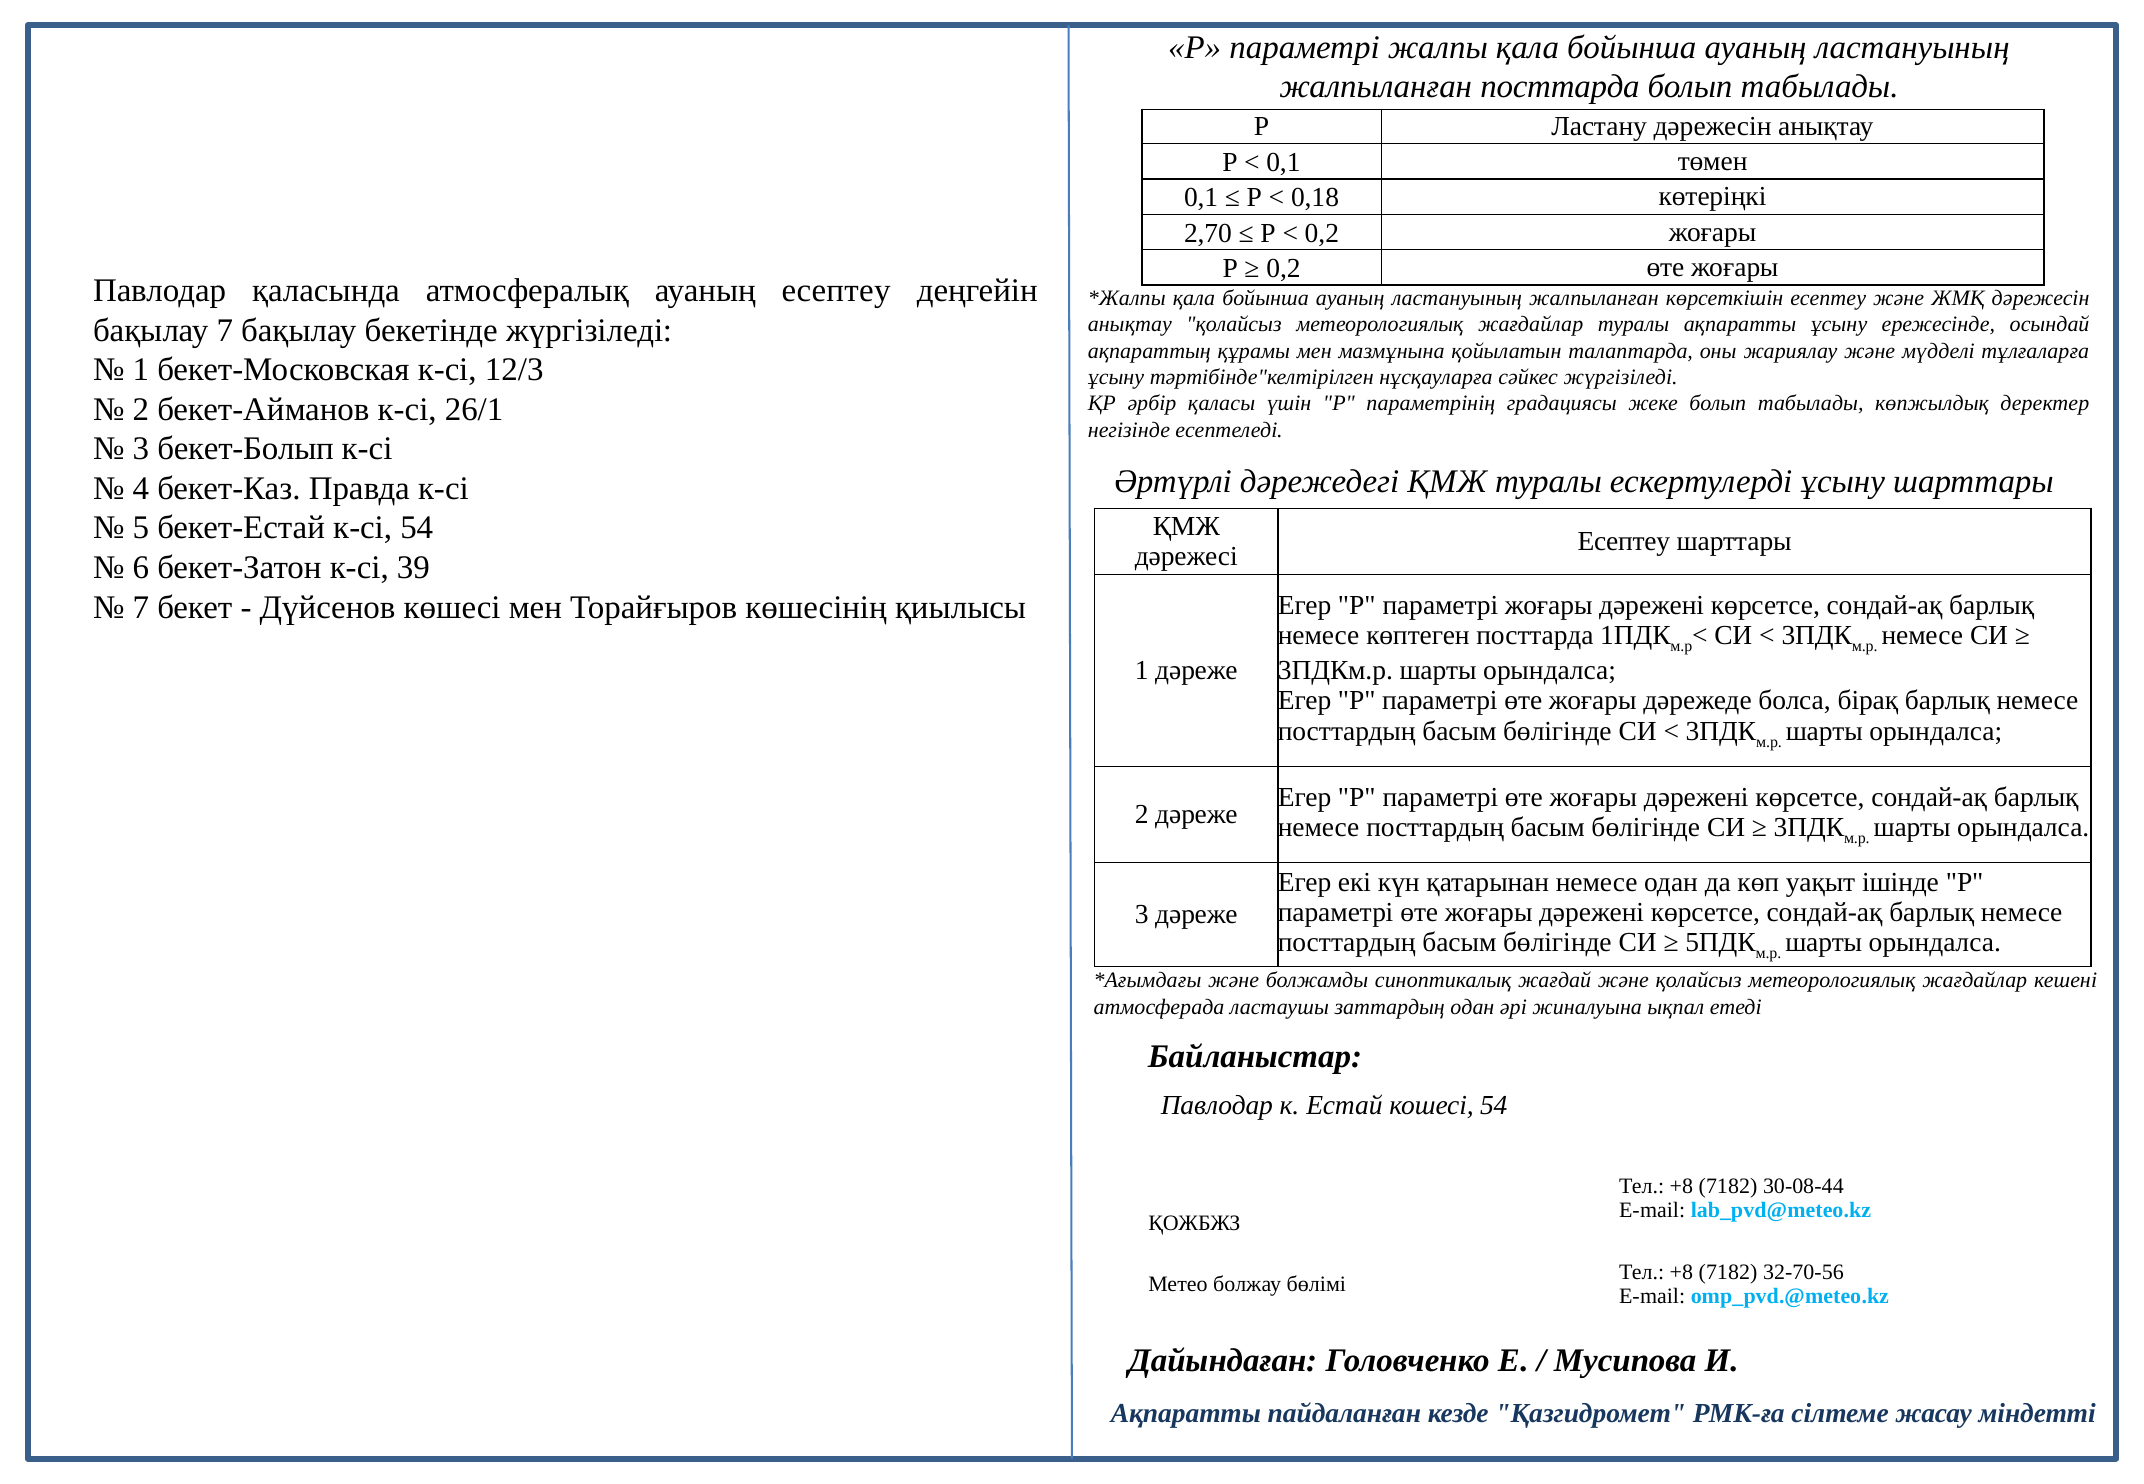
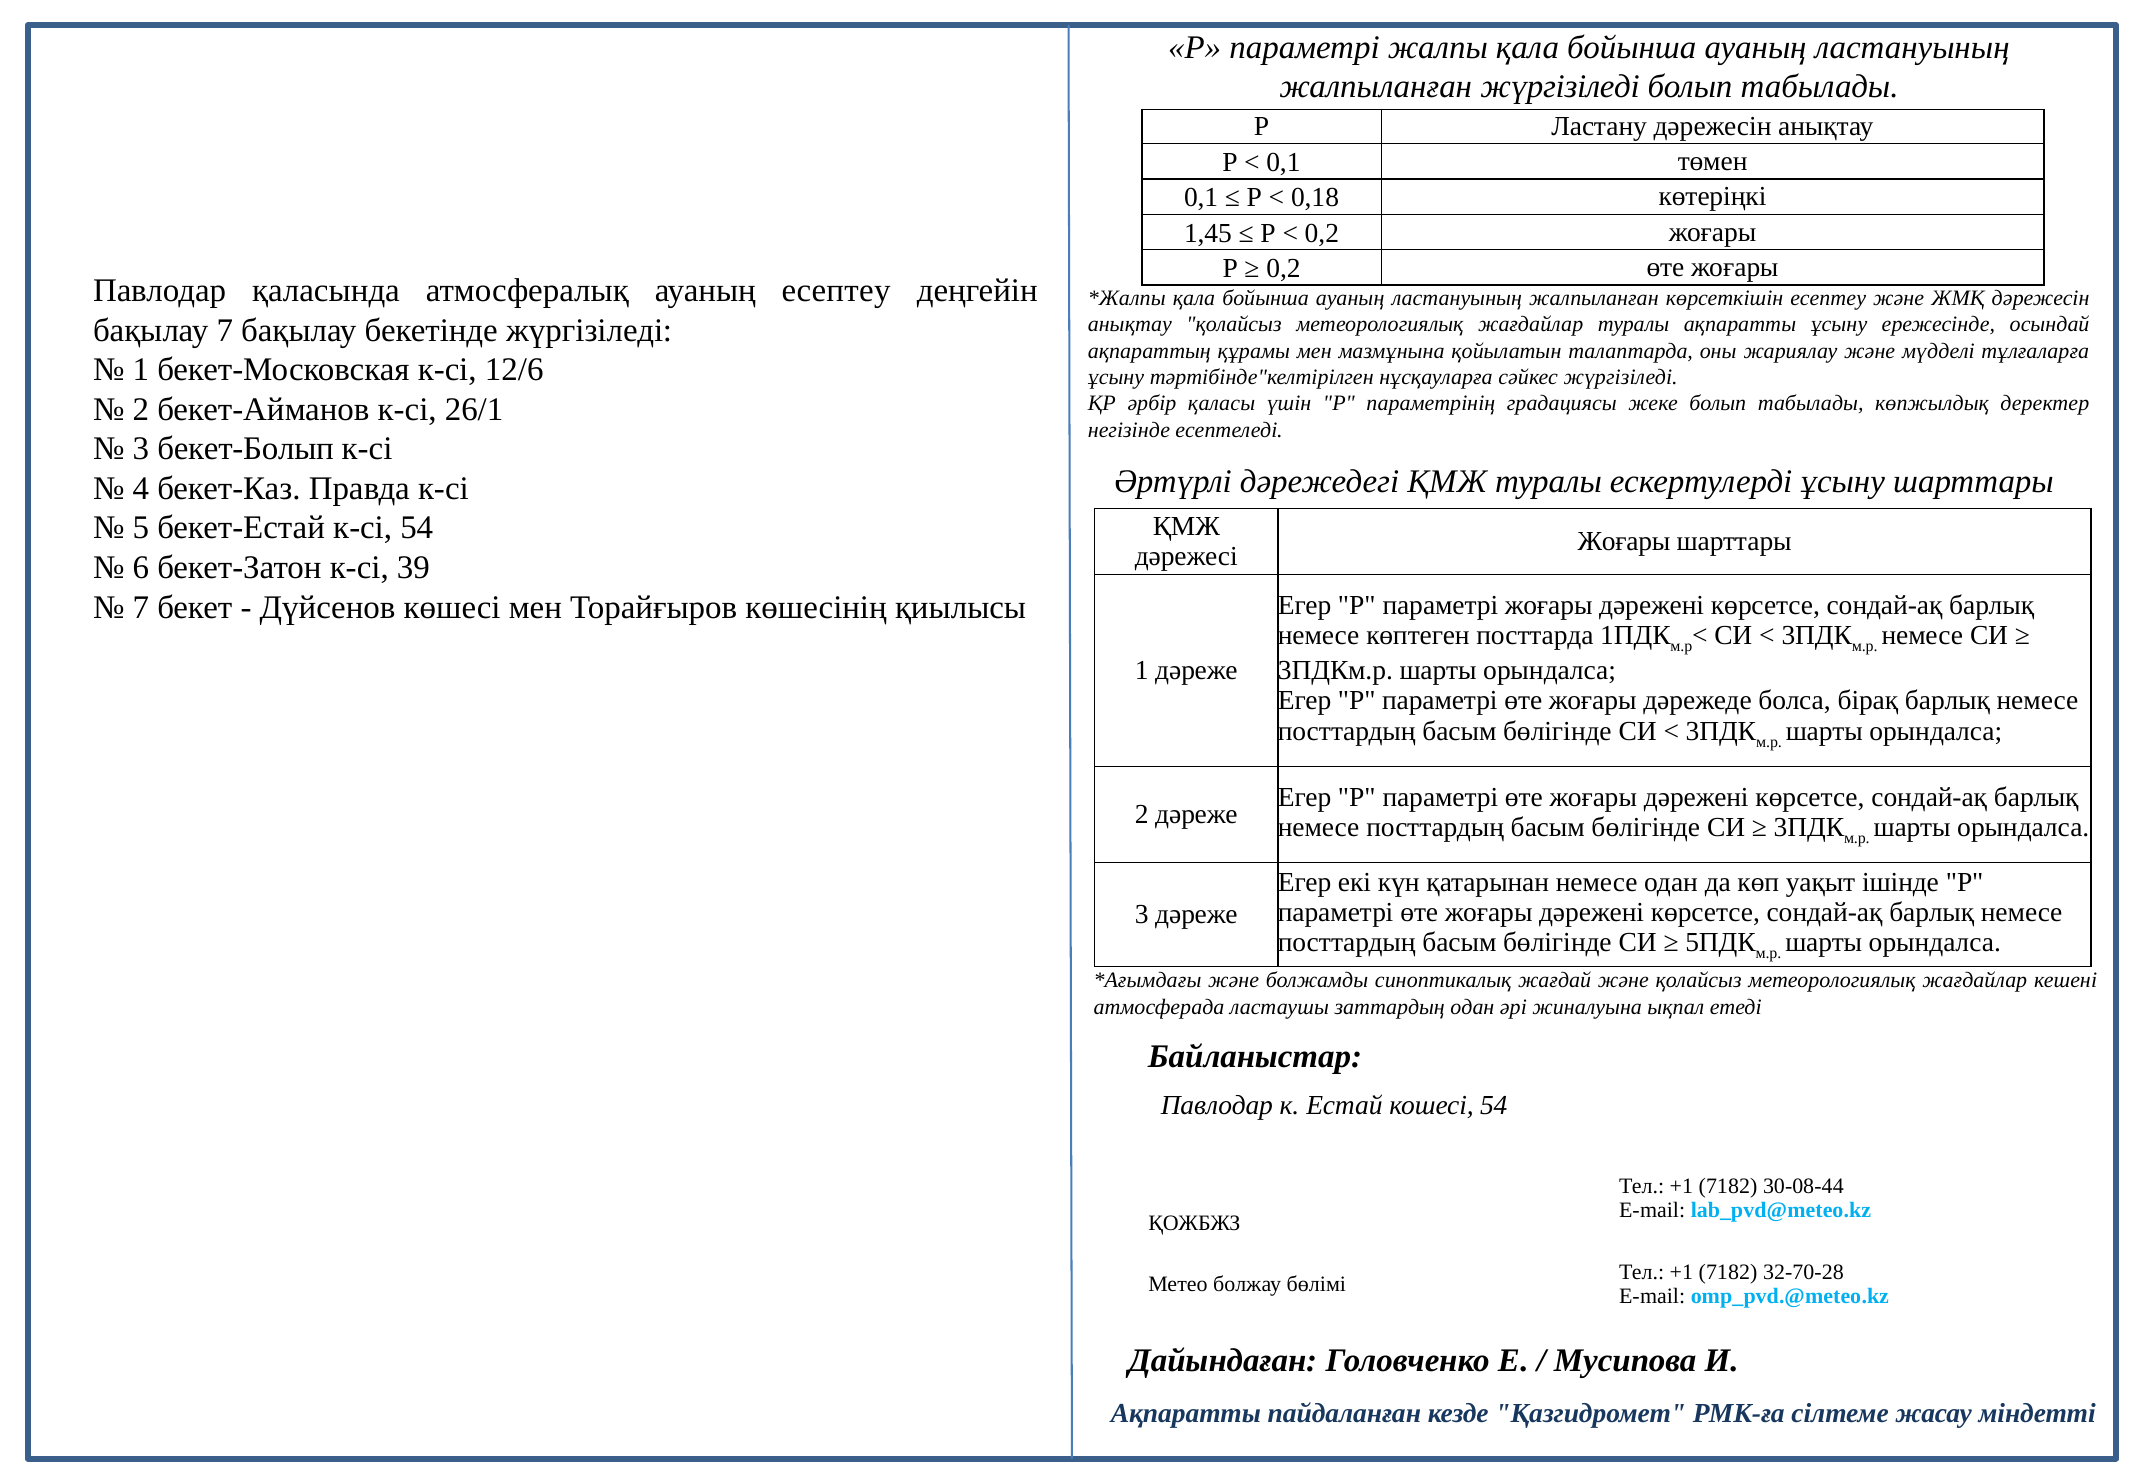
жалпыланған посттарда: посттарда -> жүргізіледі
2,70: 2,70 -> 1,45
12/3: 12/3 -> 12/6
Есептеу at (1624, 541): Есептеу -> Жоғары
+8 at (1681, 1187): +8 -> +1
+8 at (1681, 1272): +8 -> +1
32-70-56: 32-70-56 -> 32-70-28
